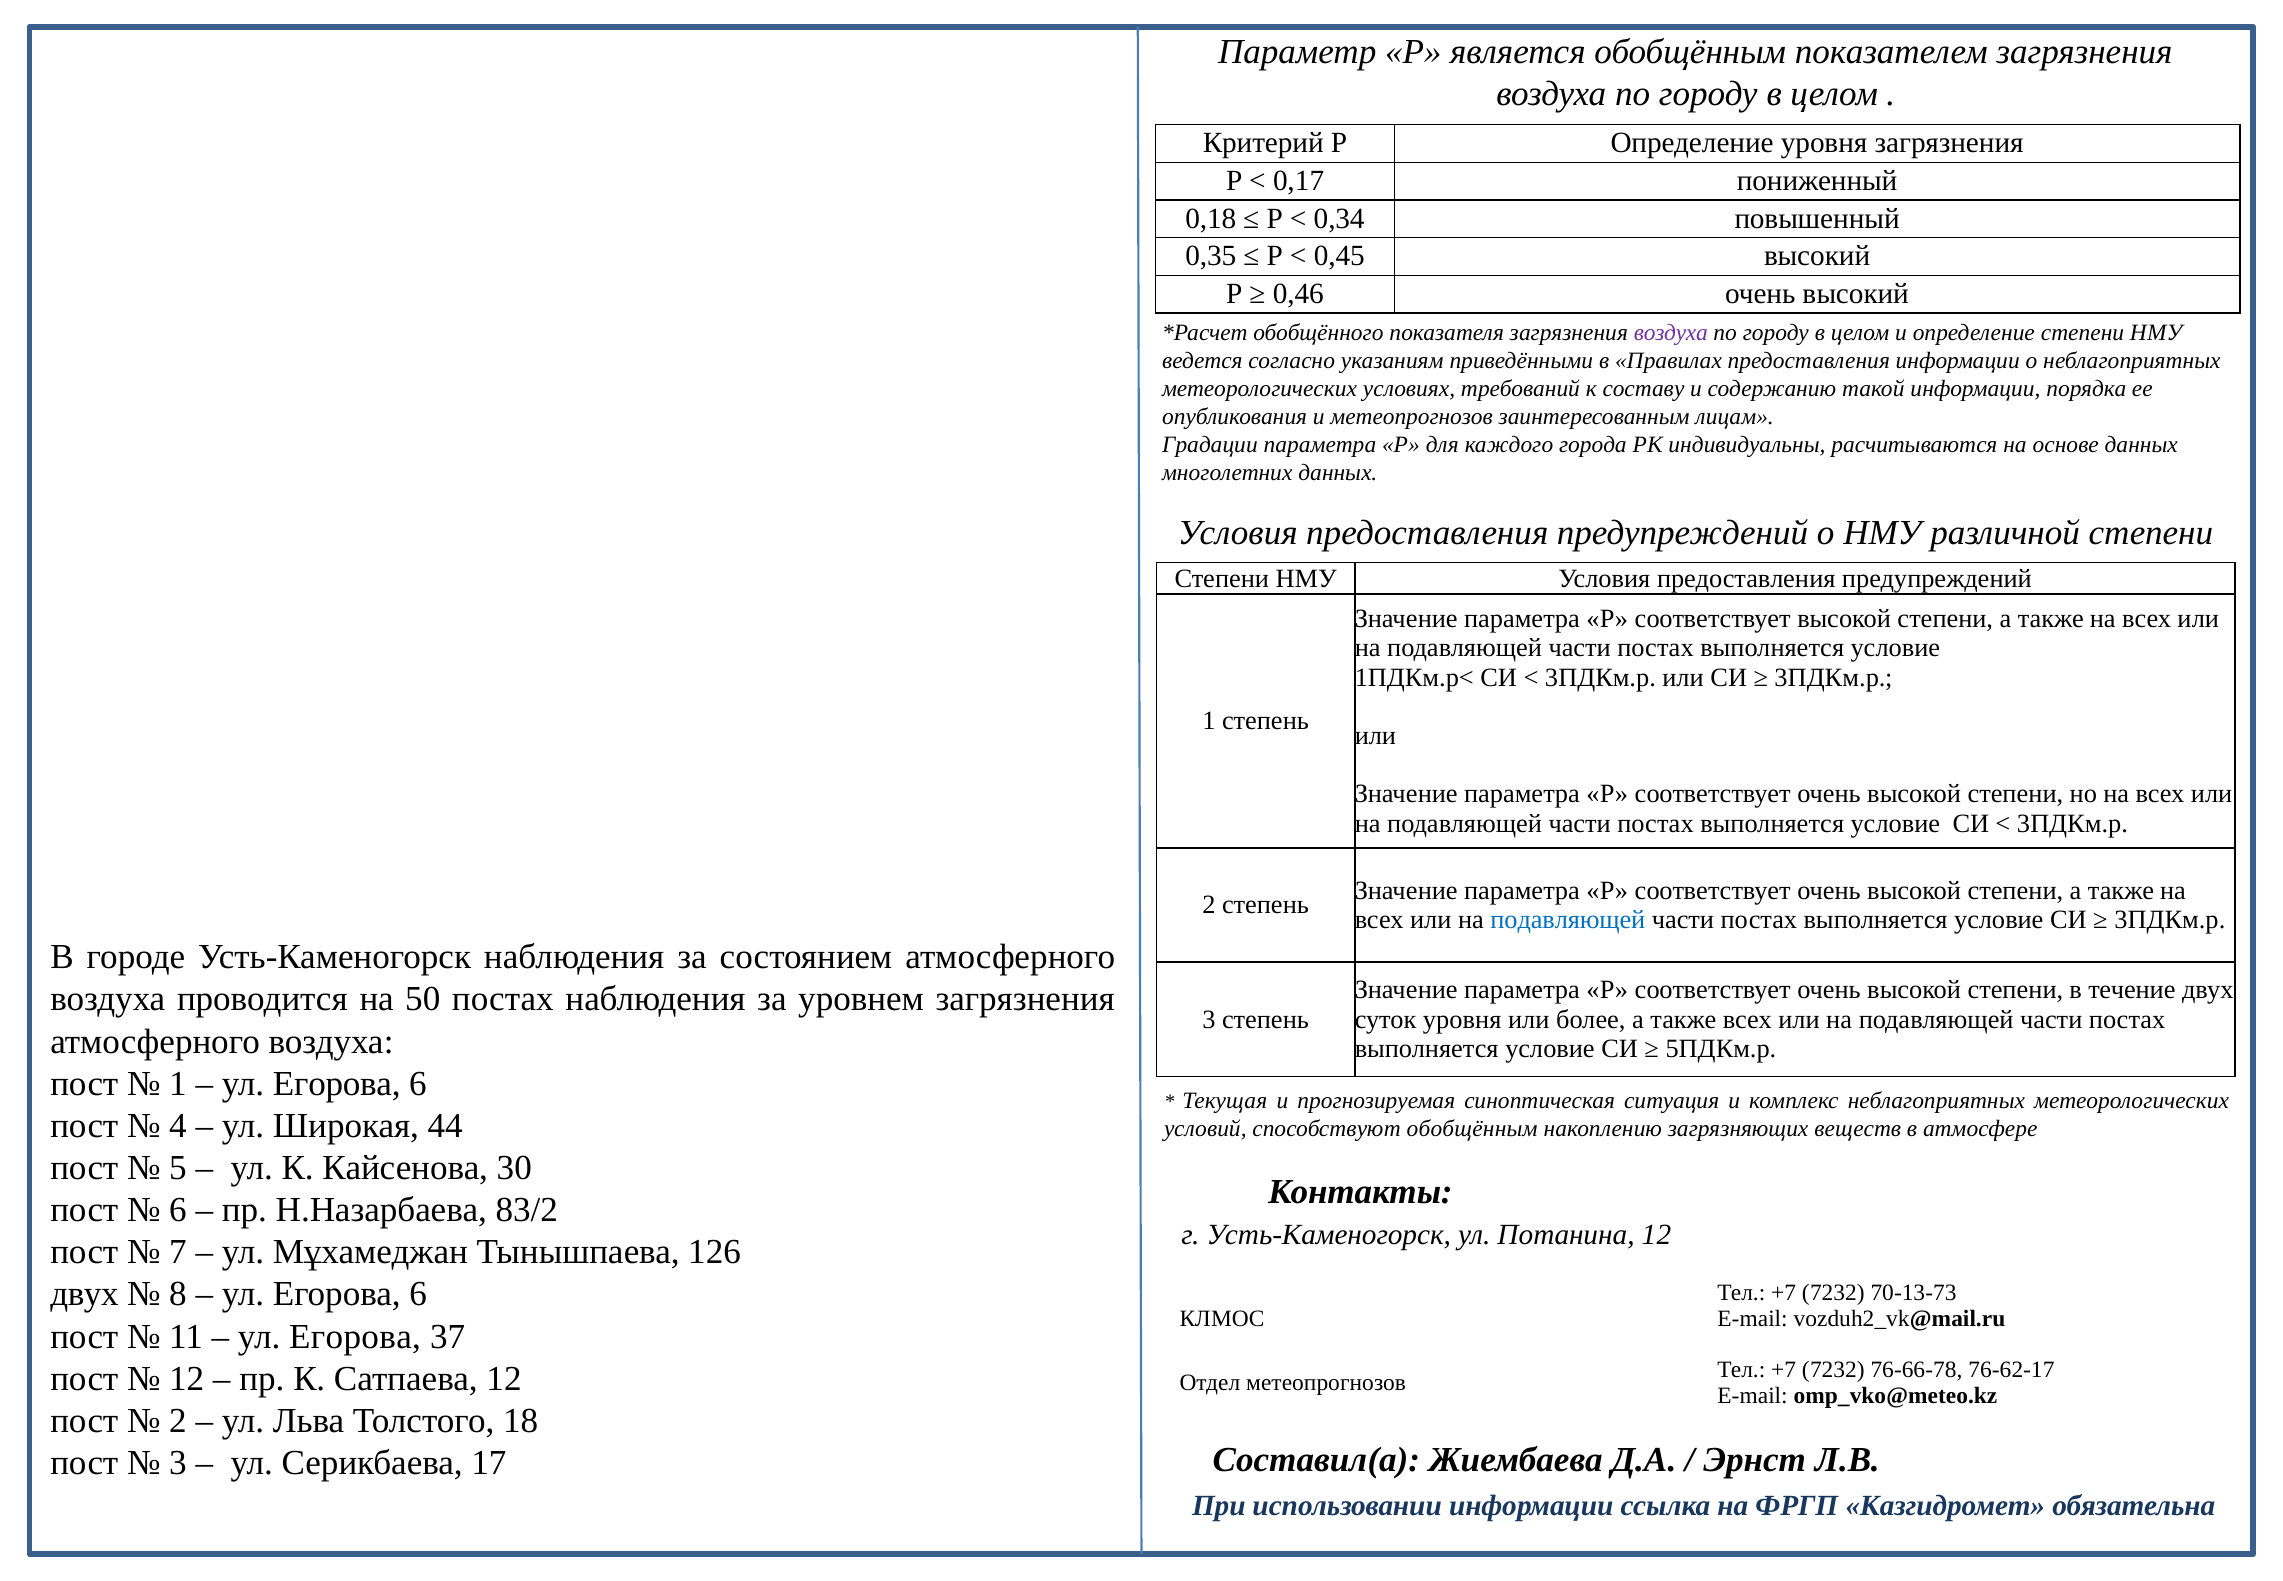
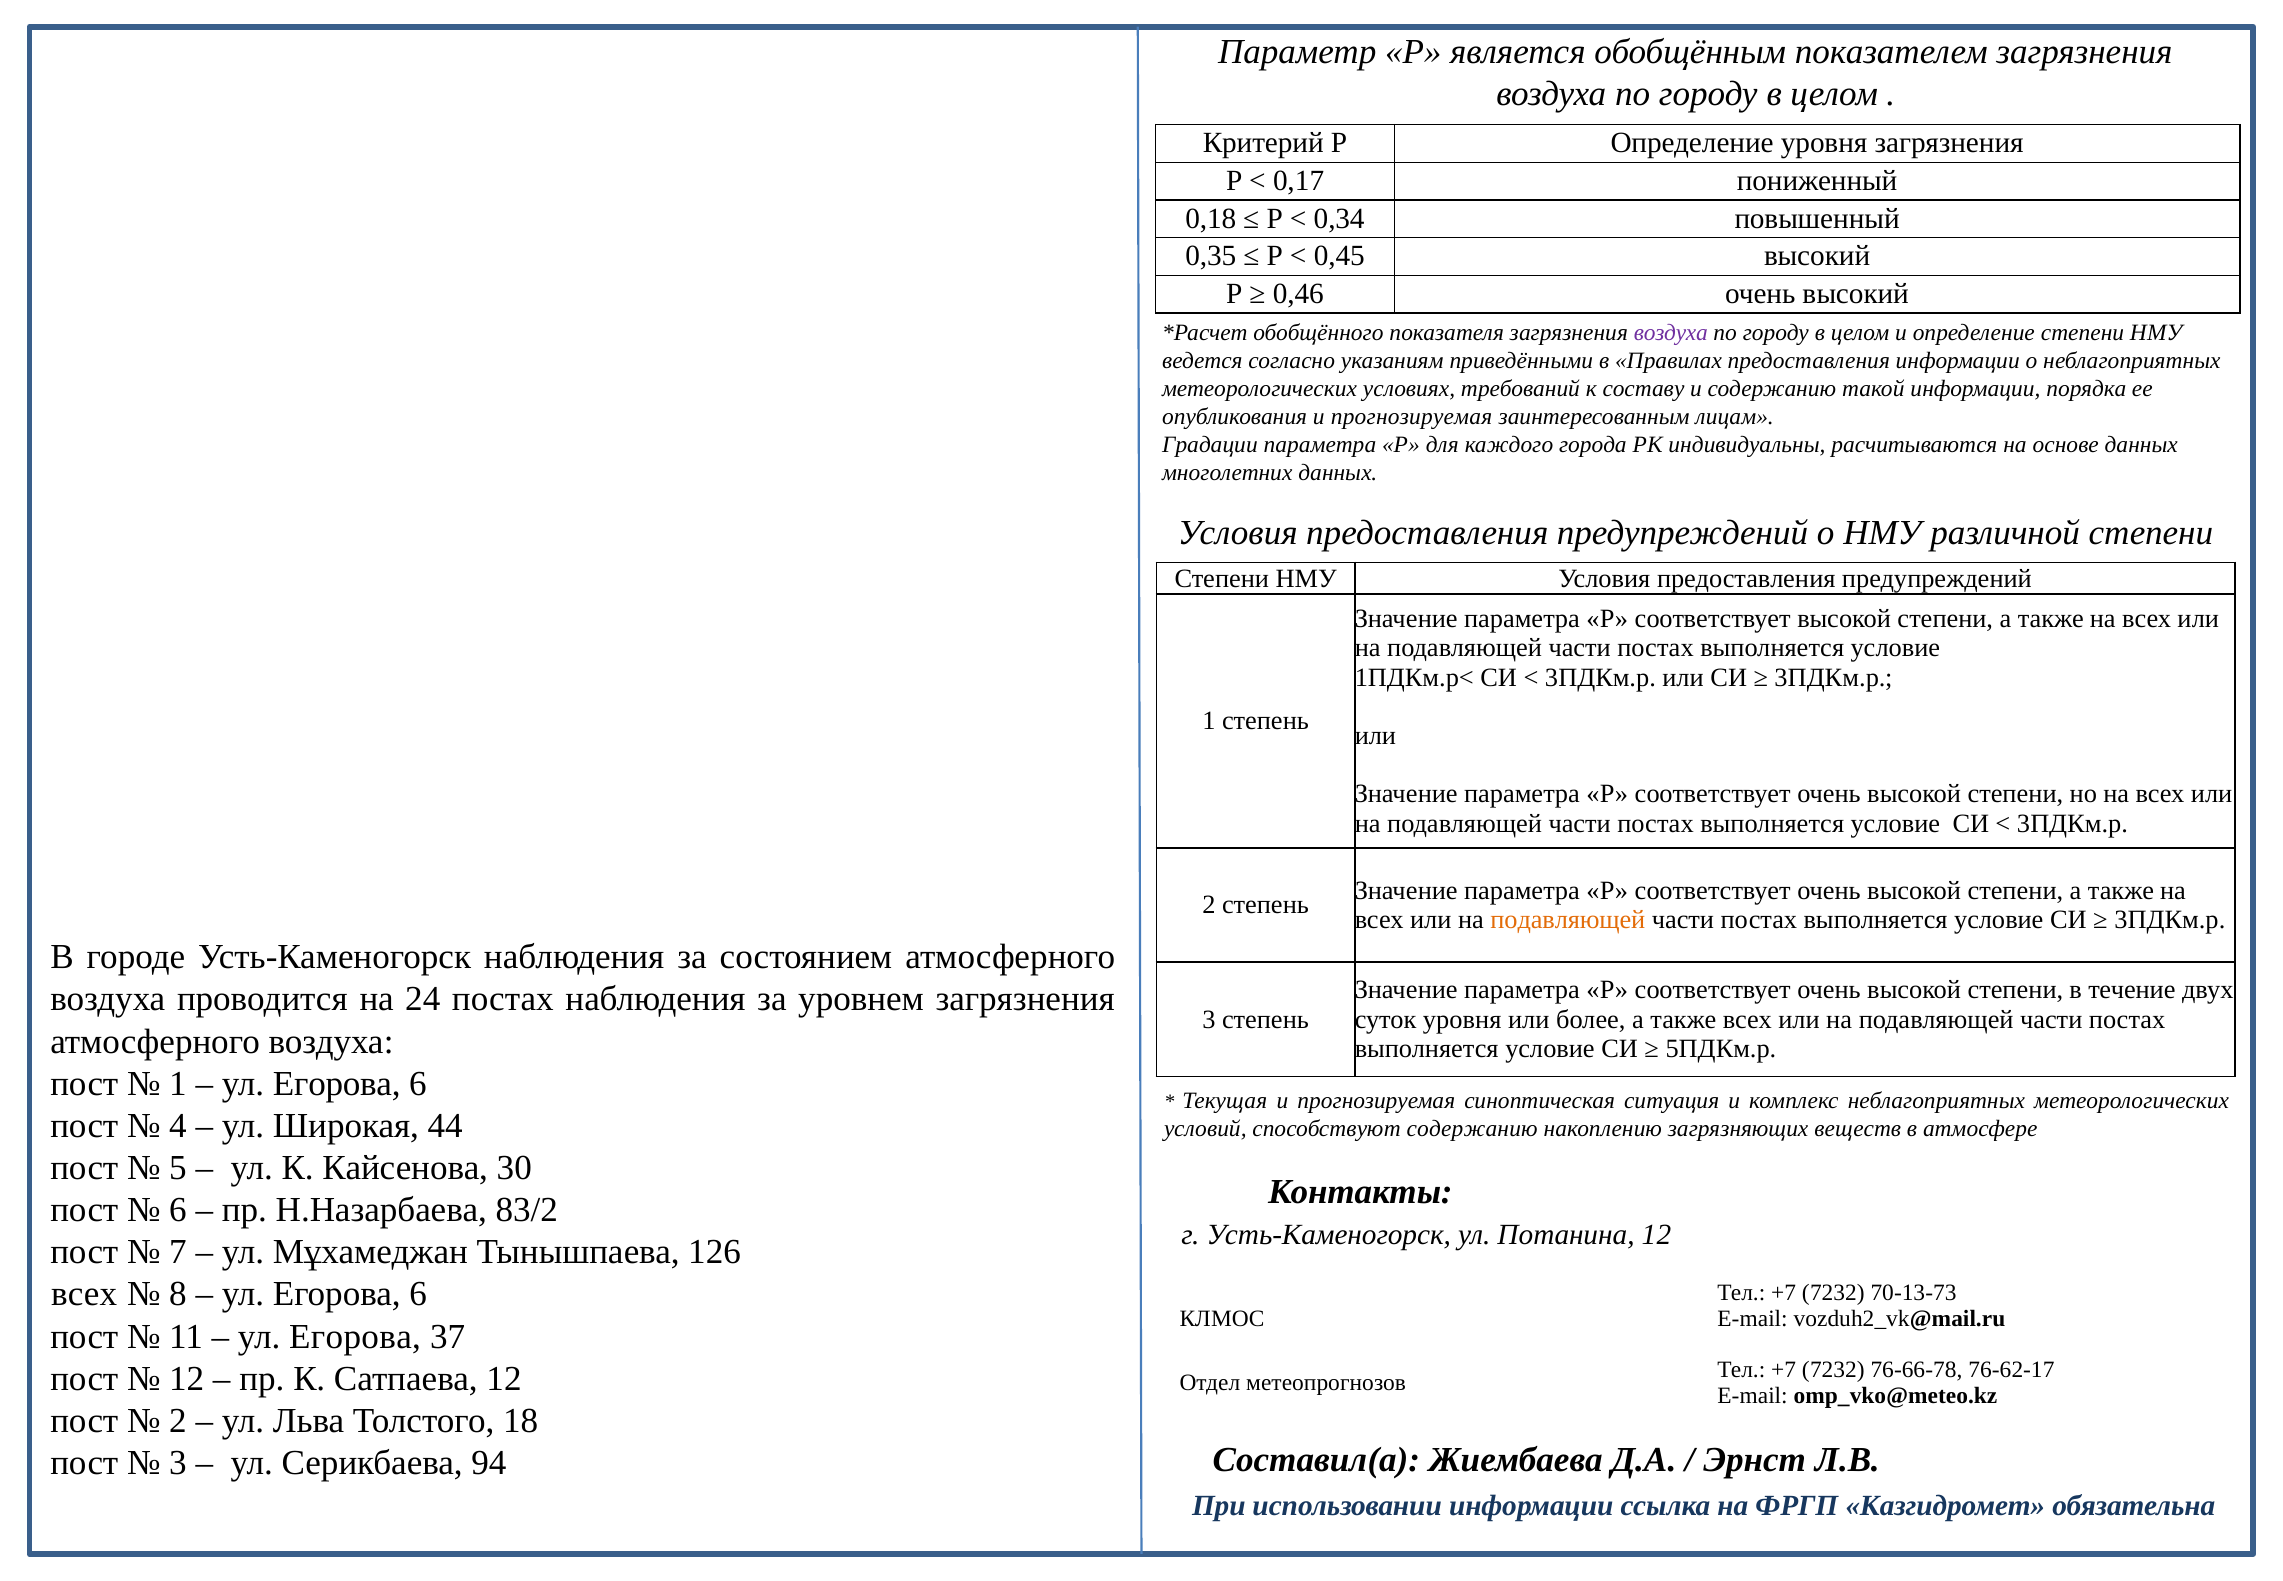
опубликования и метеопрогнозов: метеопрогнозов -> прогнозируемая
подавляющей at (1568, 920) colour: blue -> orange
50: 50 -> 24
способствуют обобщённым: обобщённым -> содержанию
двух at (84, 1294): двух -> всех
17: 17 -> 94
